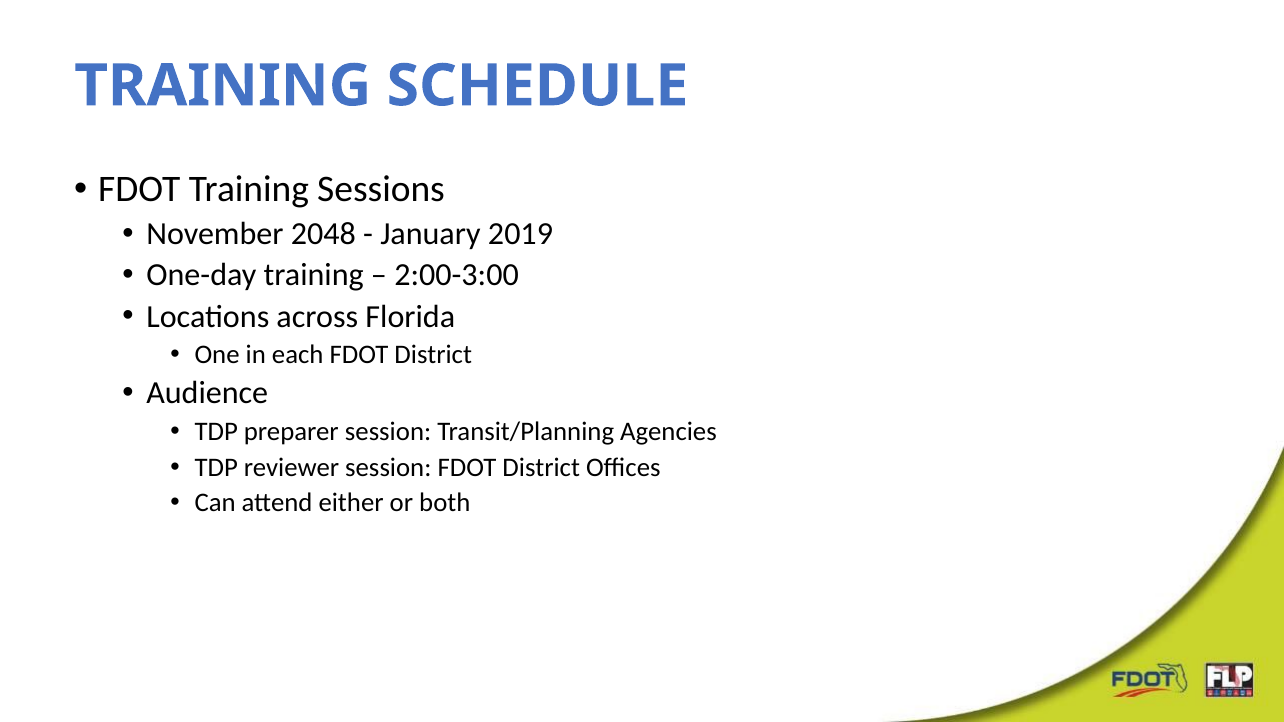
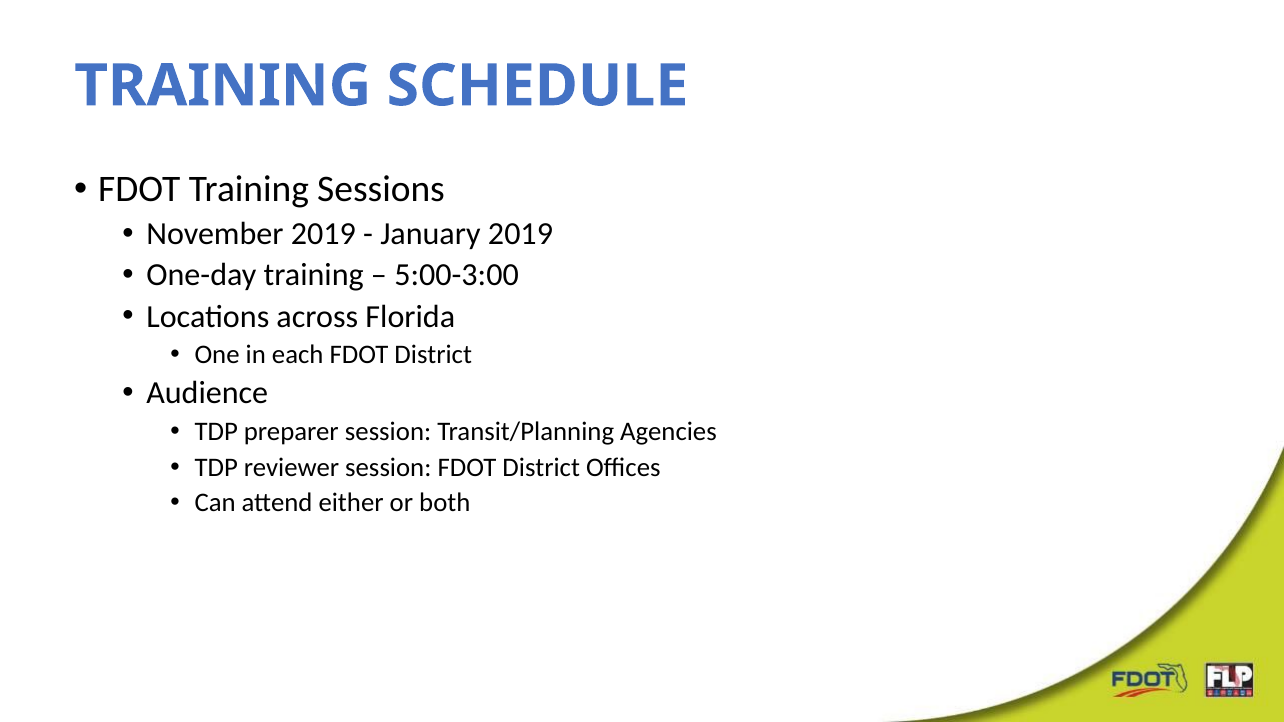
November 2048: 2048 -> 2019
2:00-3:00: 2:00-3:00 -> 5:00-3:00
